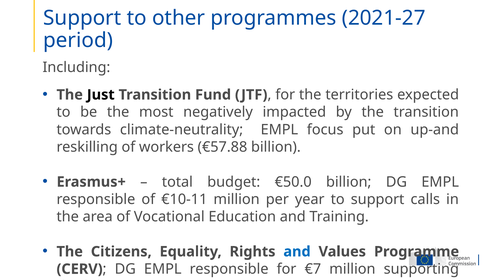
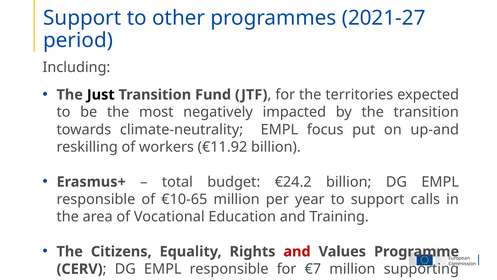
€57.88: €57.88 -> €11.92
€50.0: €50.0 -> €24.2
€10-11: €10-11 -> €10-65
and at (297, 251) colour: blue -> red
